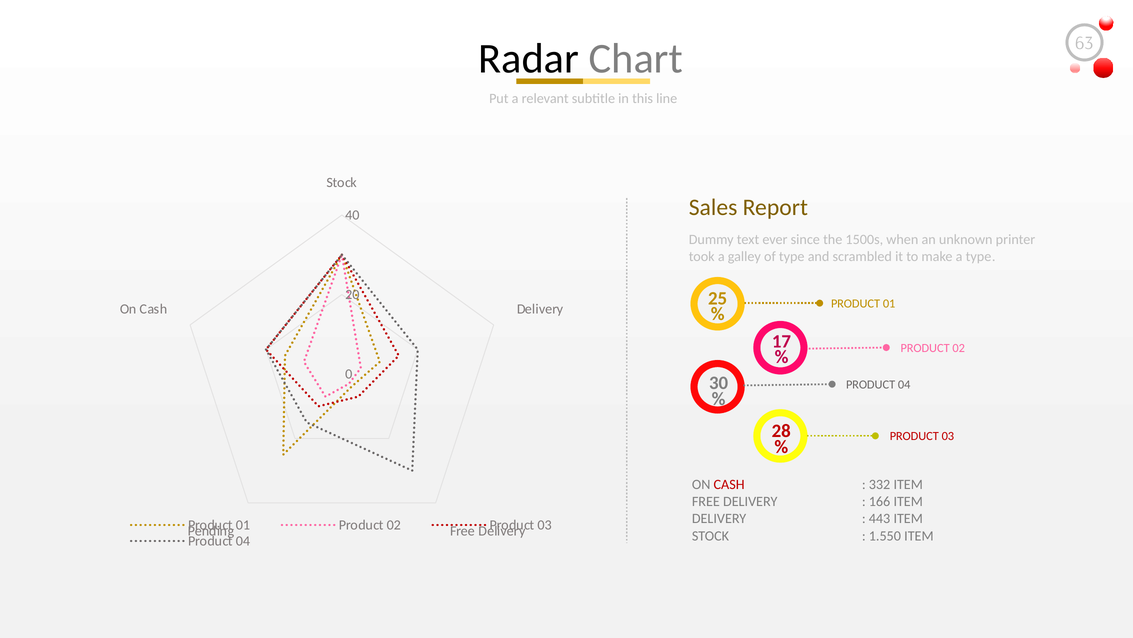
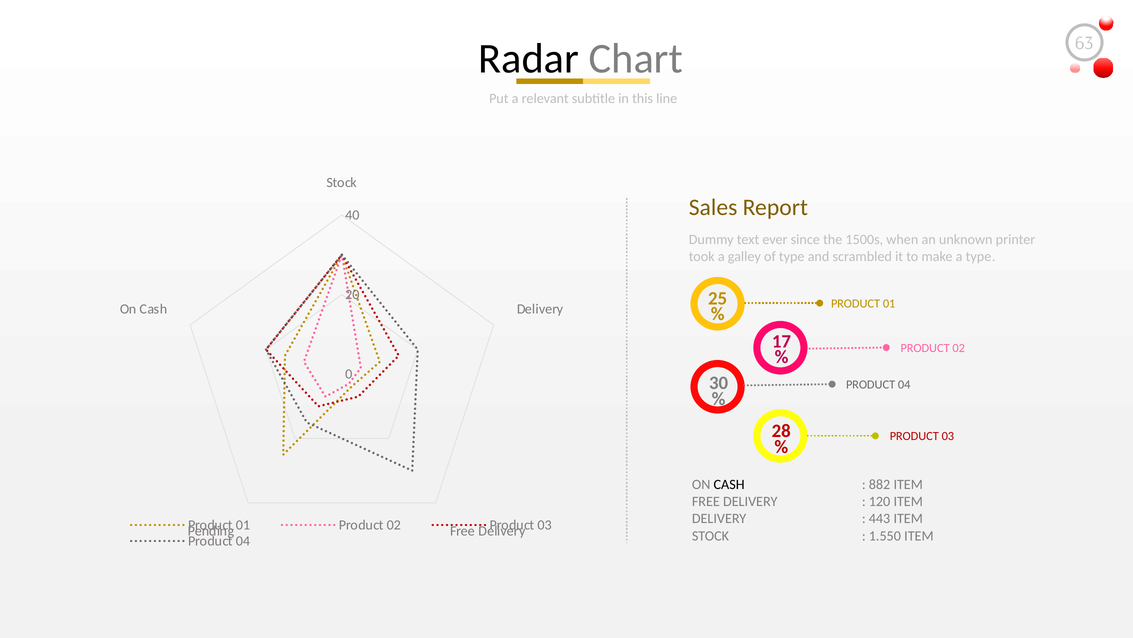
CASH at (729, 484) colour: red -> black
332: 332 -> 882
166: 166 -> 120
